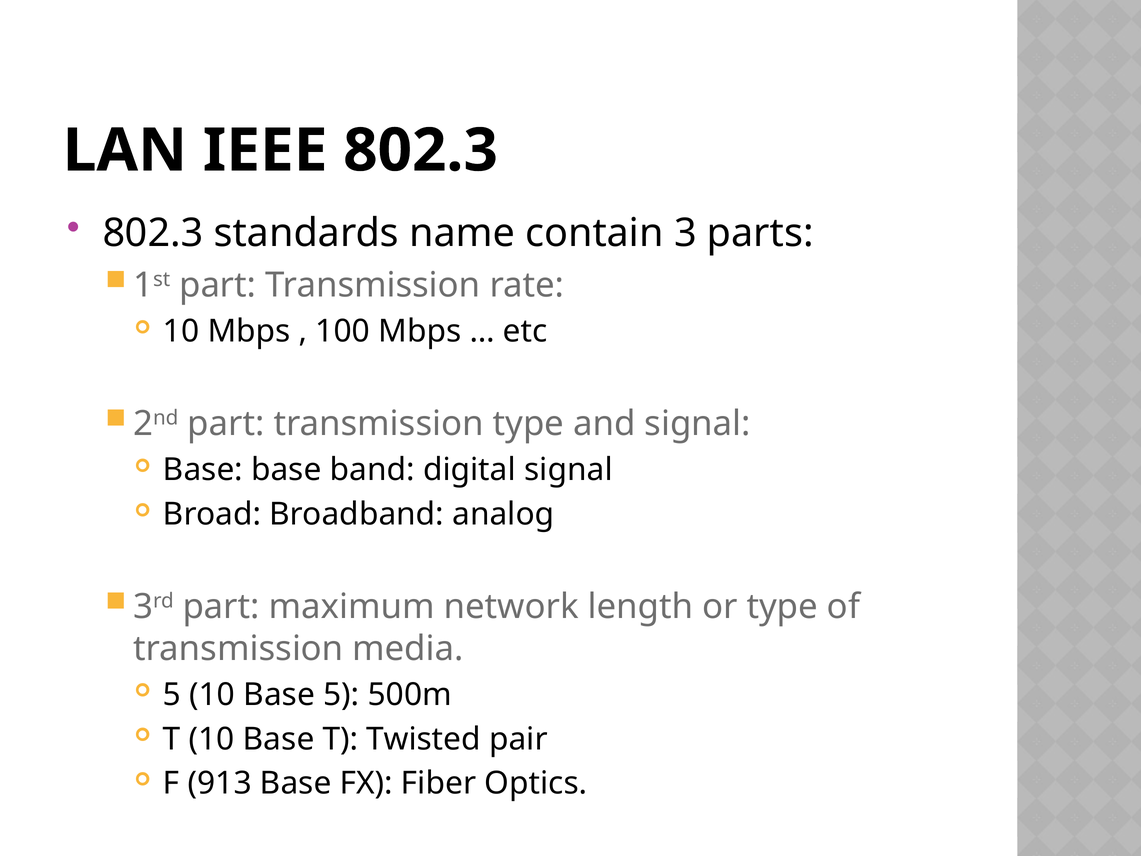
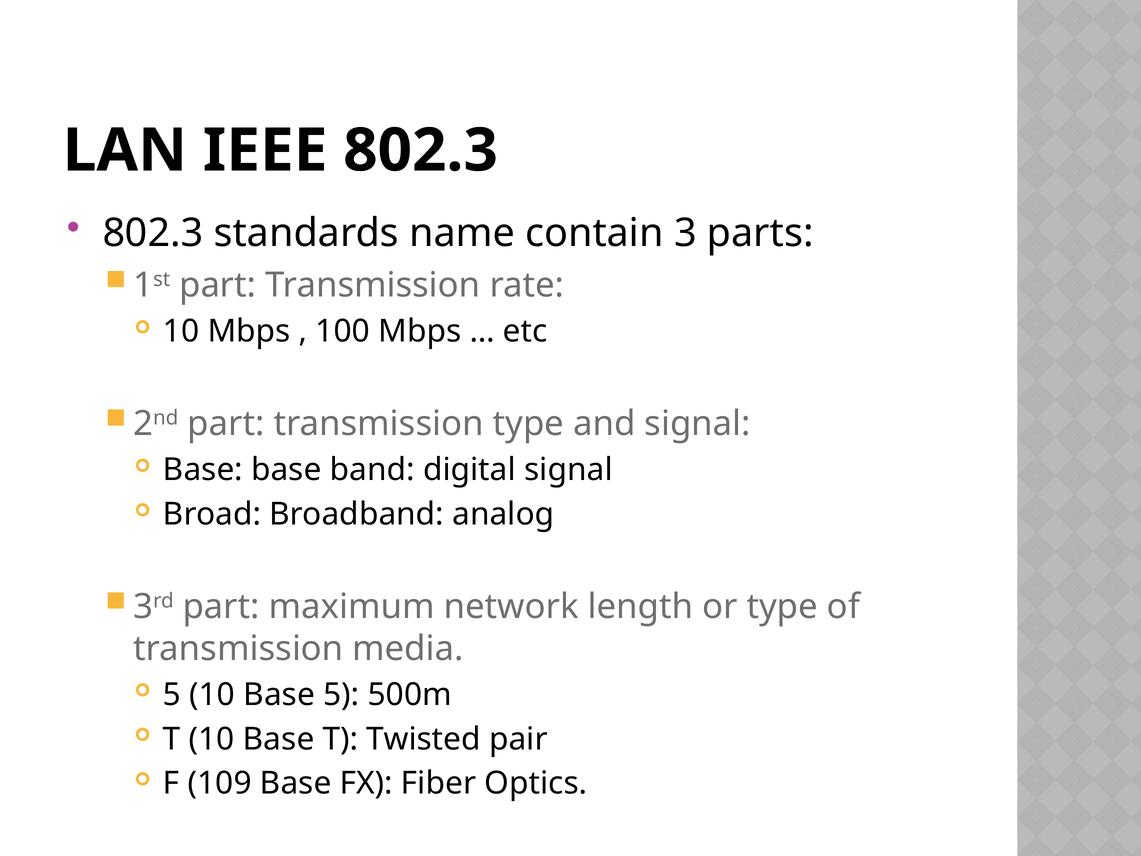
913: 913 -> 109
